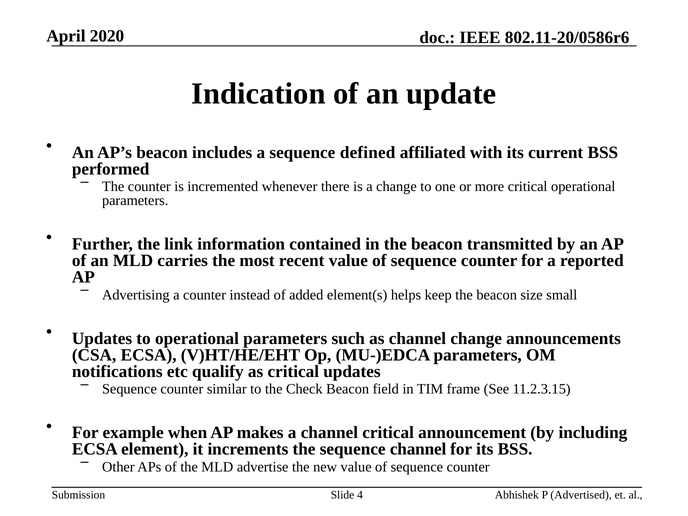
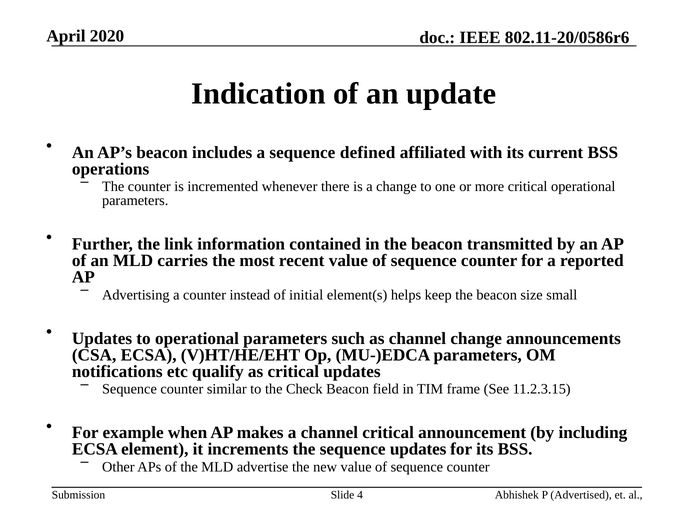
performed: performed -> operations
added: added -> initial
sequence channel: channel -> updates
